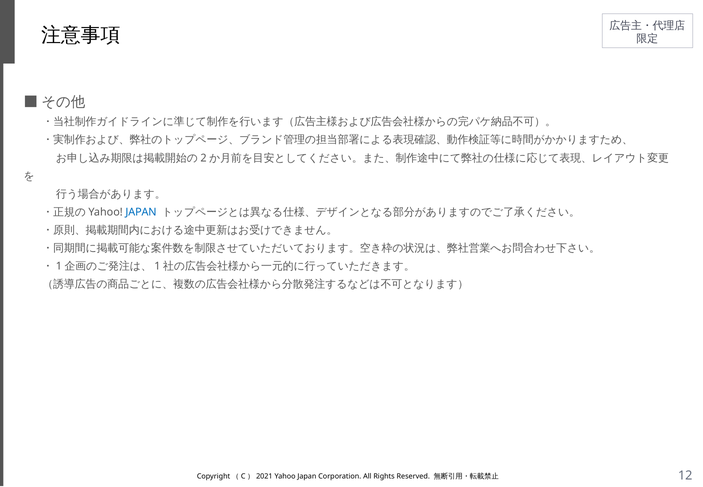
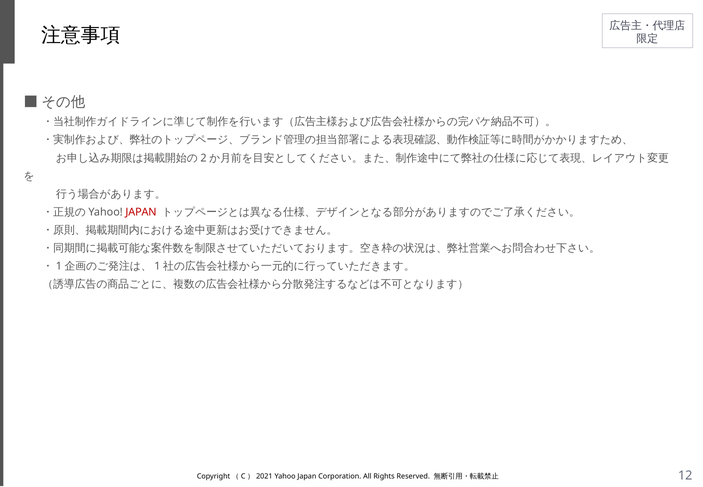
JAPAN at (141, 212) colour: blue -> red
